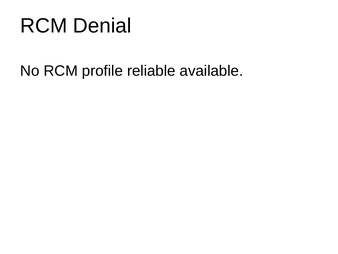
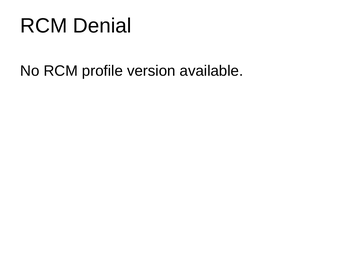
reliable: reliable -> version
